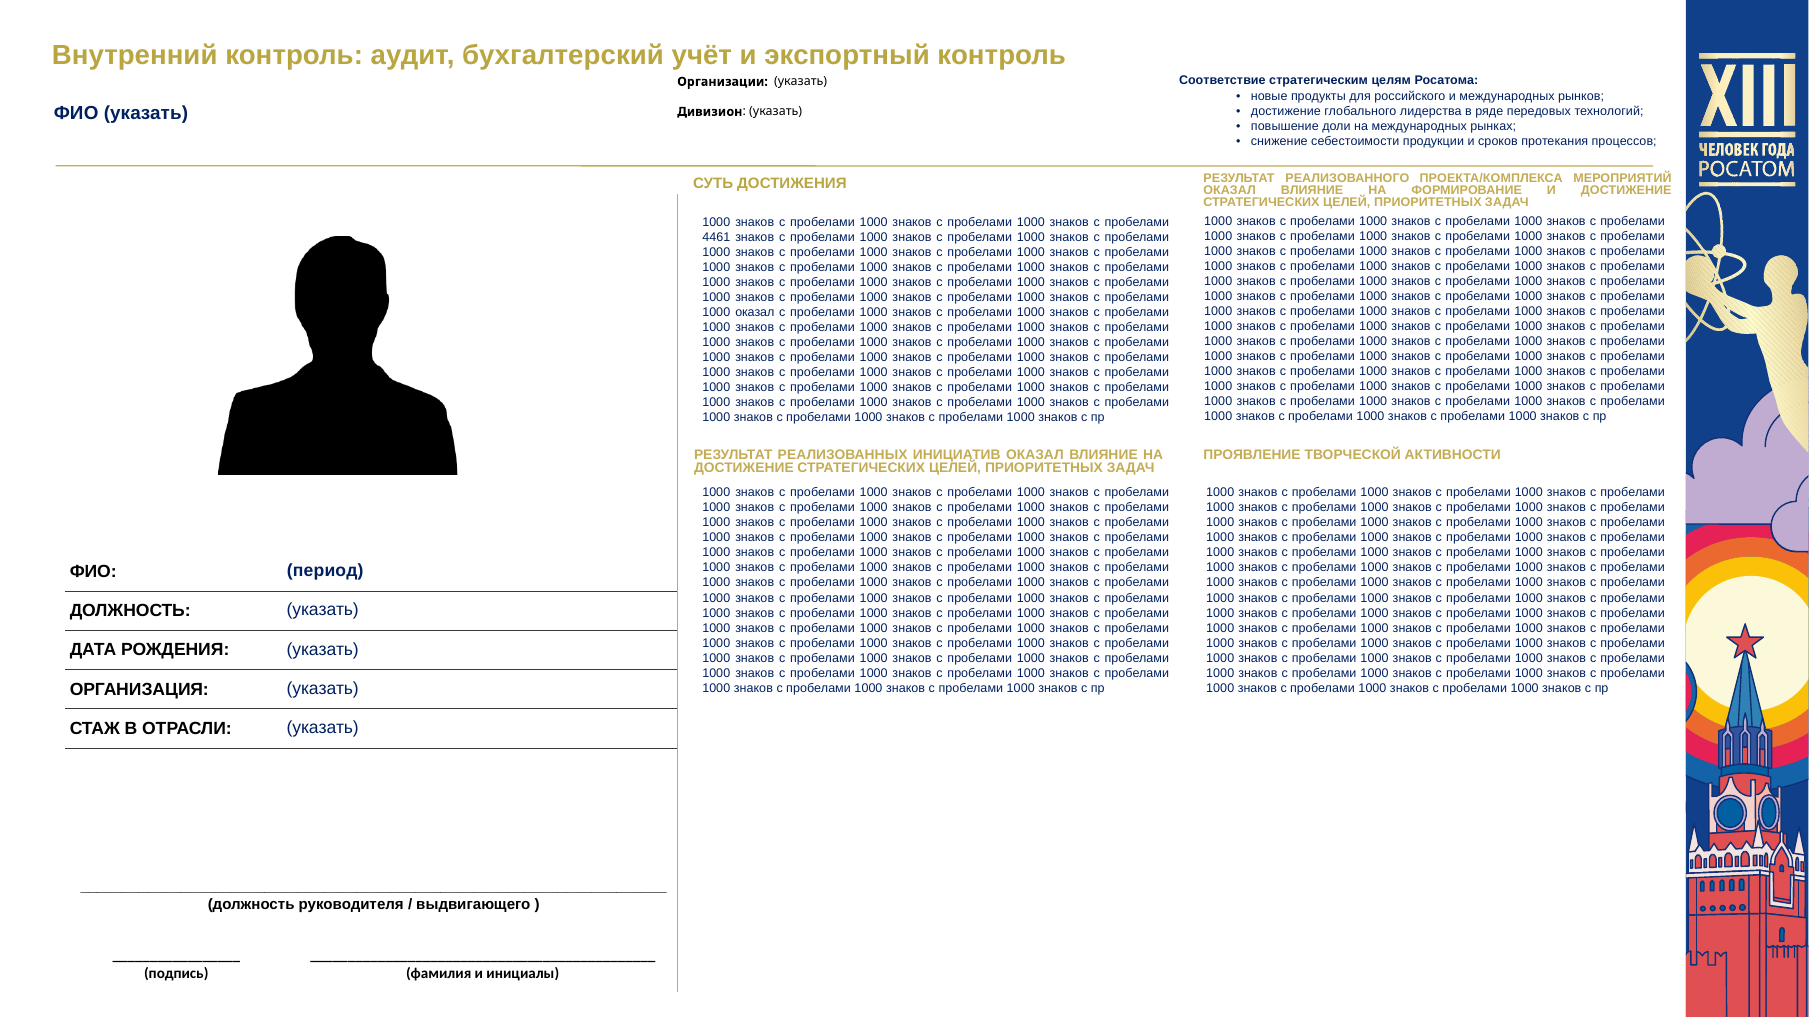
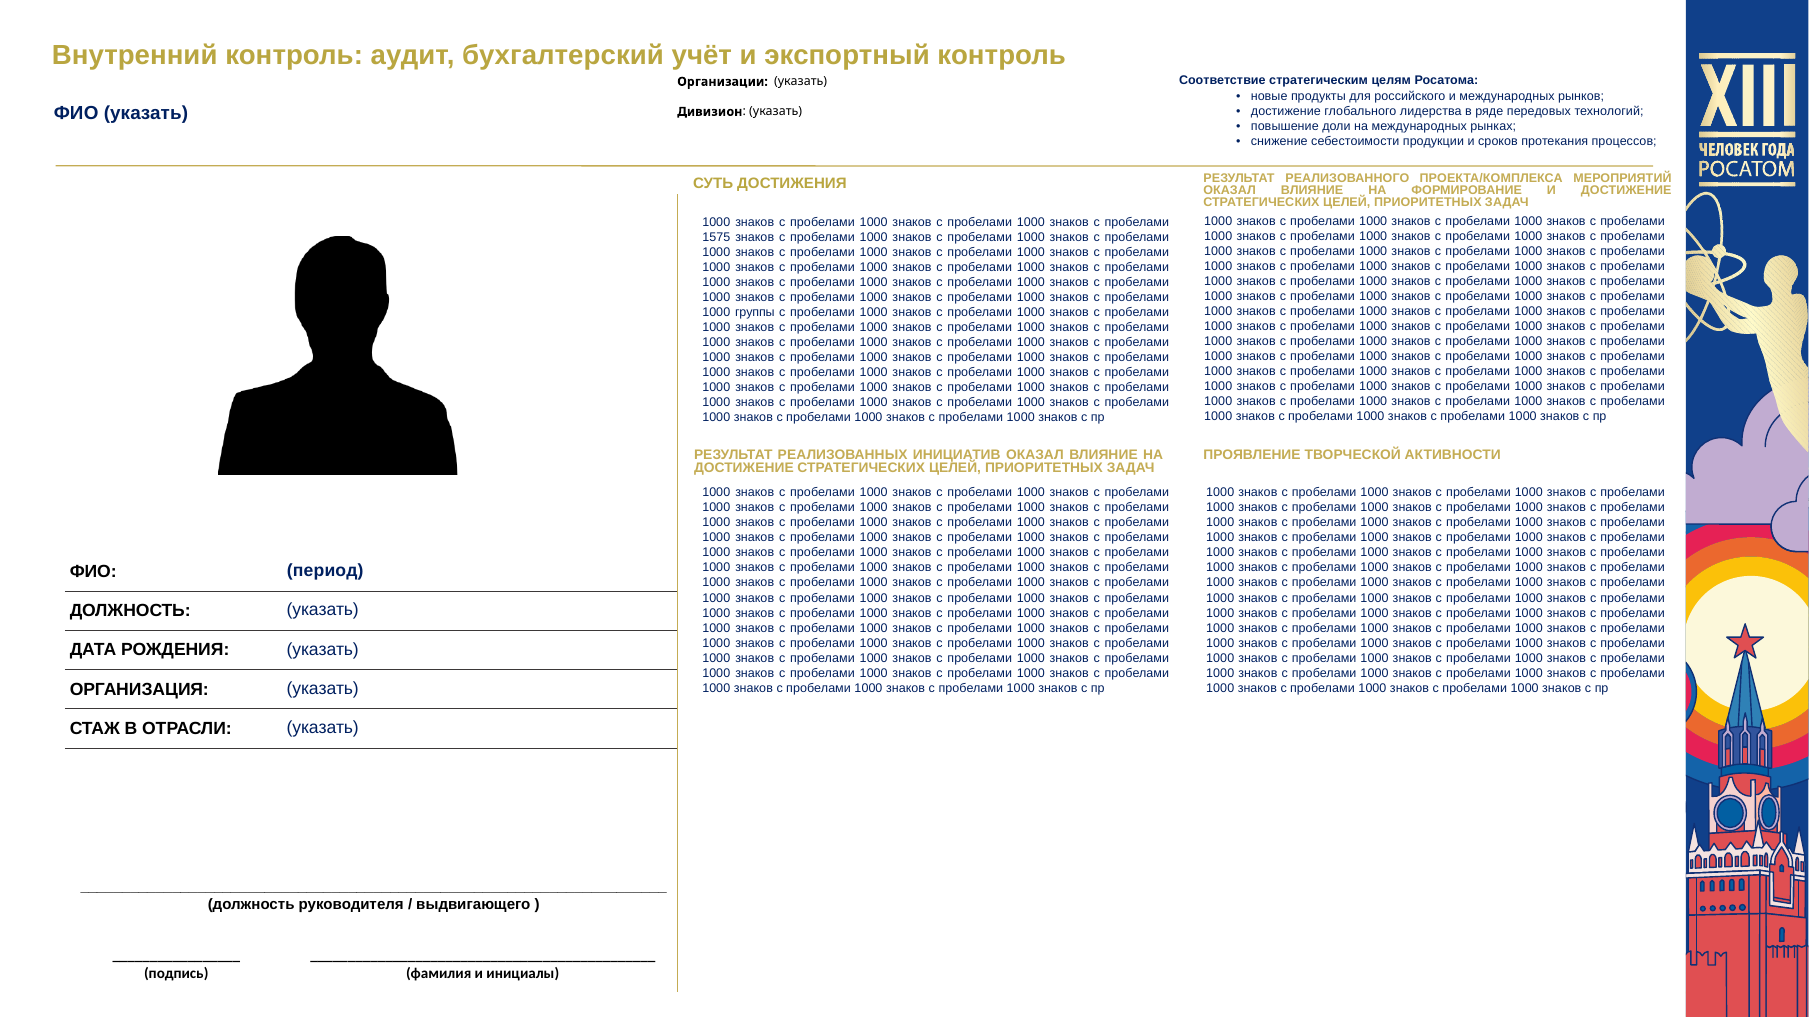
4461: 4461 -> 1575
1000 оказал: оказал -> группы
